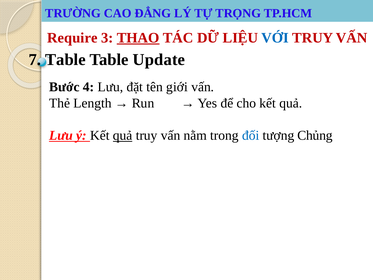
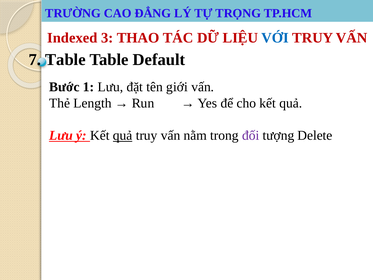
Require: Require -> Indexed
THAO underline: present -> none
Update: Update -> Default
4: 4 -> 1
đối colour: blue -> purple
Chủng: Chủng -> Delete
